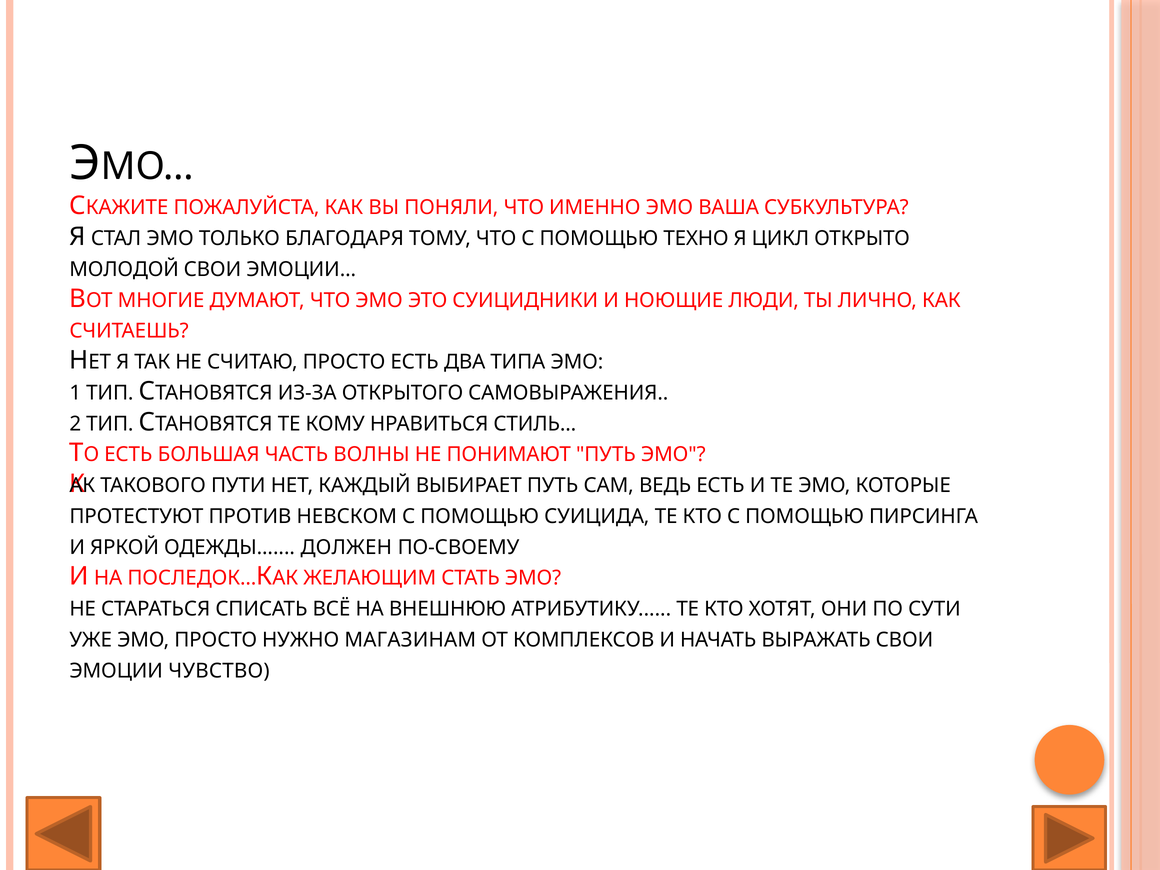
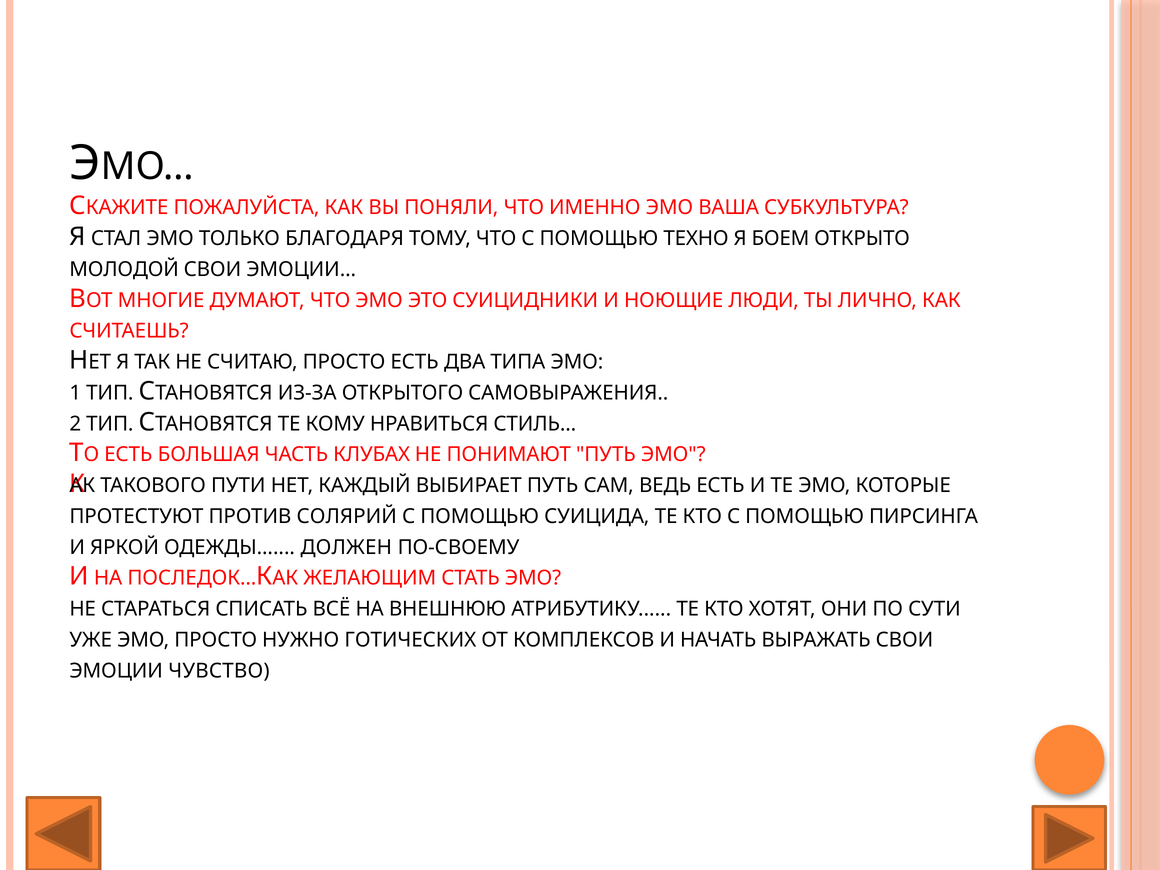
ЦИКЛ: ЦИКЛ -> БОЕМ
ВОЛНЫ: ВОЛНЫ -> КЛУБАХ
НЕВСКОМ: НЕВСКОМ -> СОЛЯРИЙ
МАГАЗИНАМ: МАГАЗИНАМ -> ГОТИЧЕСКИХ
